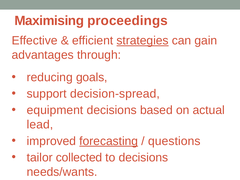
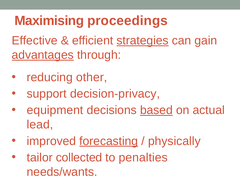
advantages underline: none -> present
goals: goals -> other
decision-spread: decision-spread -> decision-privacy
based underline: none -> present
questions: questions -> physically
to decisions: decisions -> penalties
